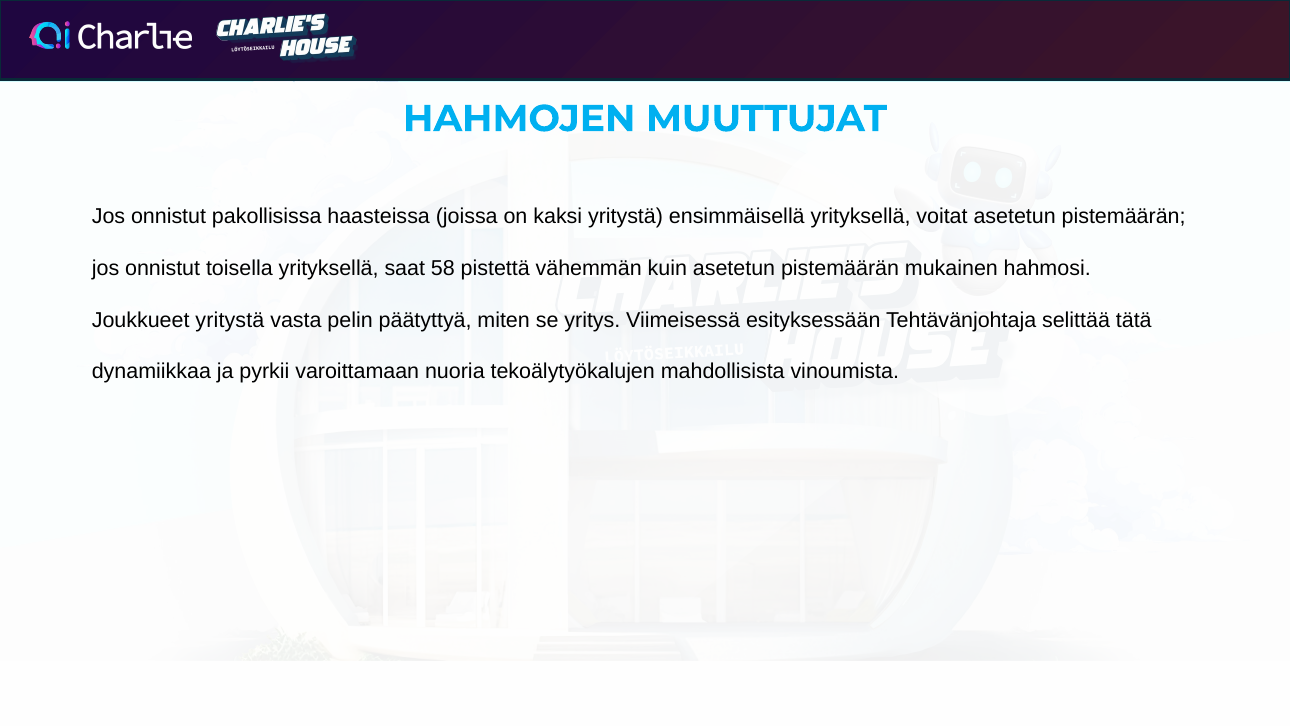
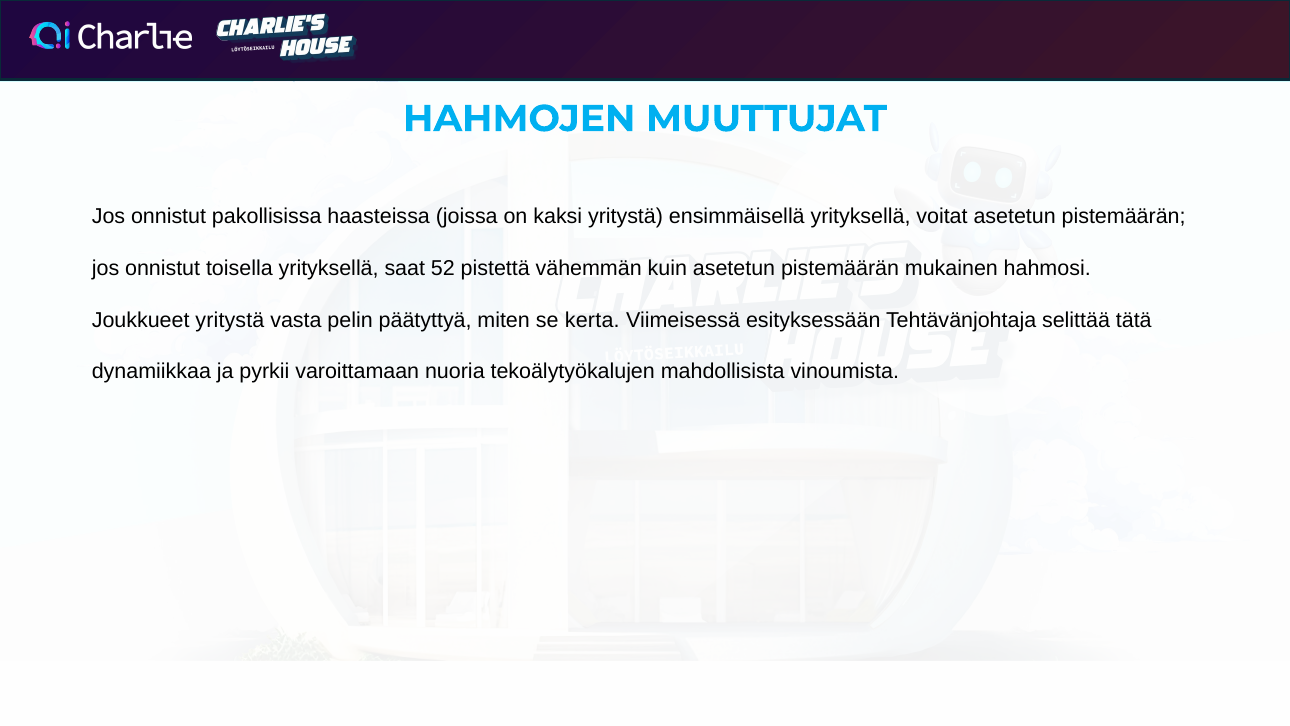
58: 58 -> 52
yritys: yritys -> kerta
